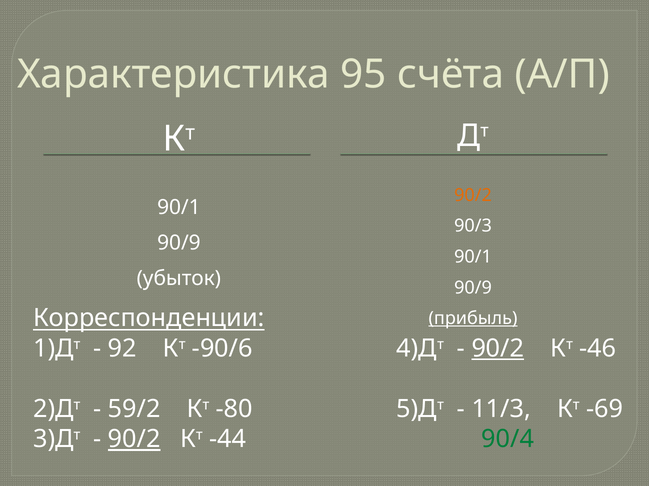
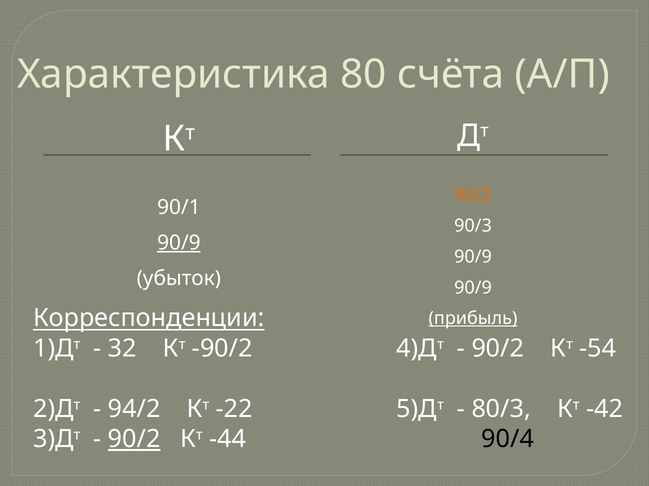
95: 95 -> 80
90/9 at (179, 243) underline: none -> present
90/1 at (473, 257): 90/1 -> 90/9
92: 92 -> 32
-90/6: -90/6 -> -90/2
90/2 at (498, 349) underline: present -> none
-46: -46 -> -54
59/2: 59/2 -> 94/2
-80: -80 -> -22
11/3: 11/3 -> 80/3
-69: -69 -> -42
90/4 colour: green -> black
